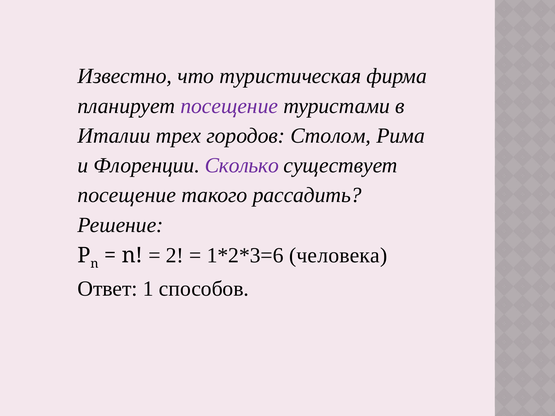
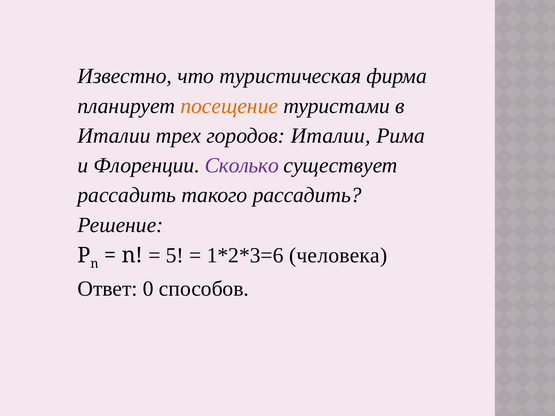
посещение at (229, 106) colour: purple -> orange
городов Столом: Столом -> Италии
посещение at (127, 195): посещение -> рассадить
2: 2 -> 5
1: 1 -> 0
